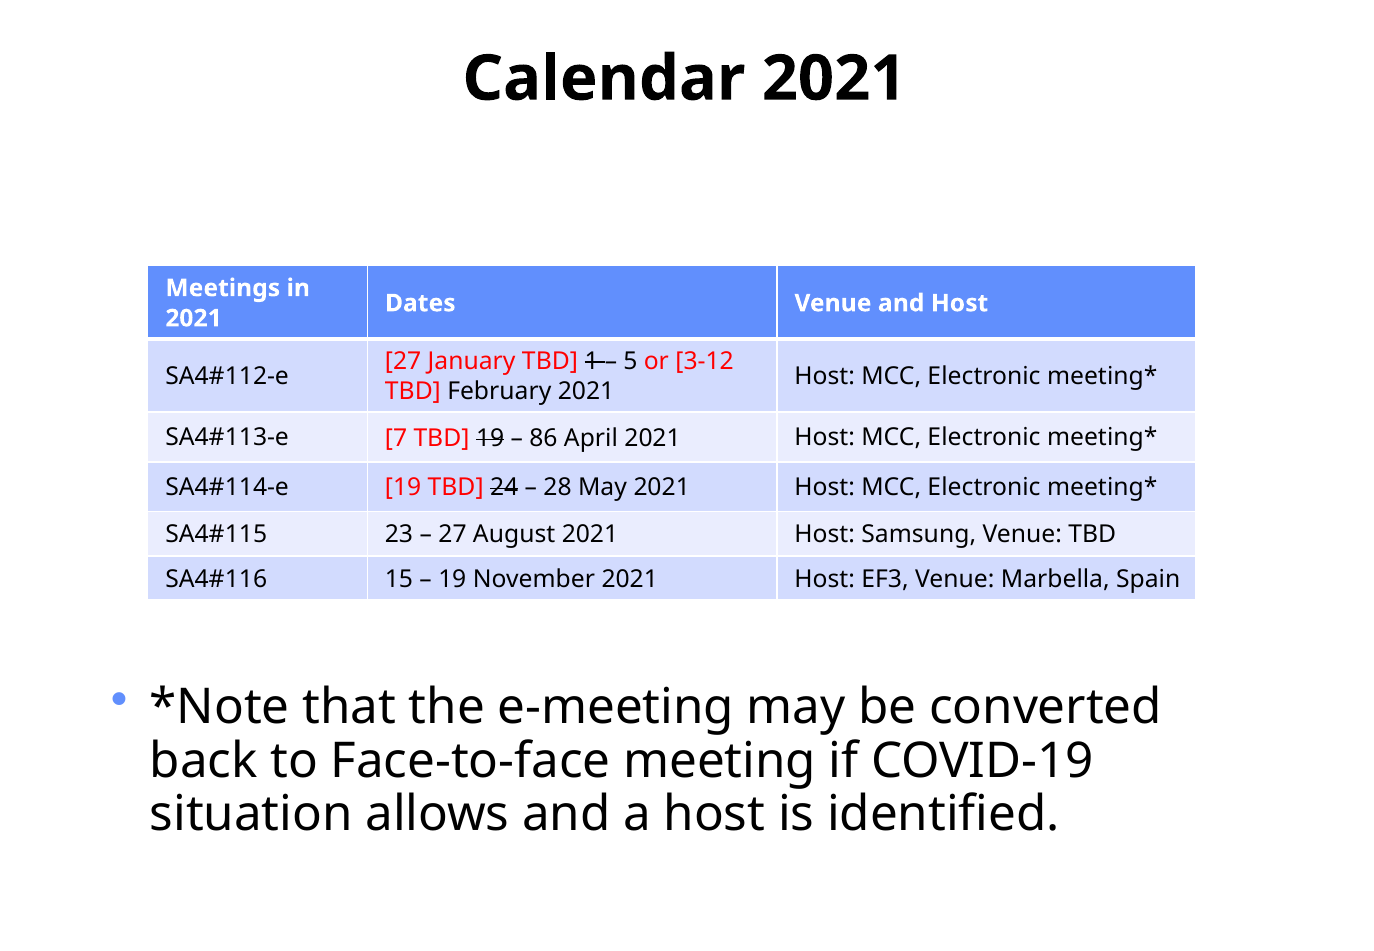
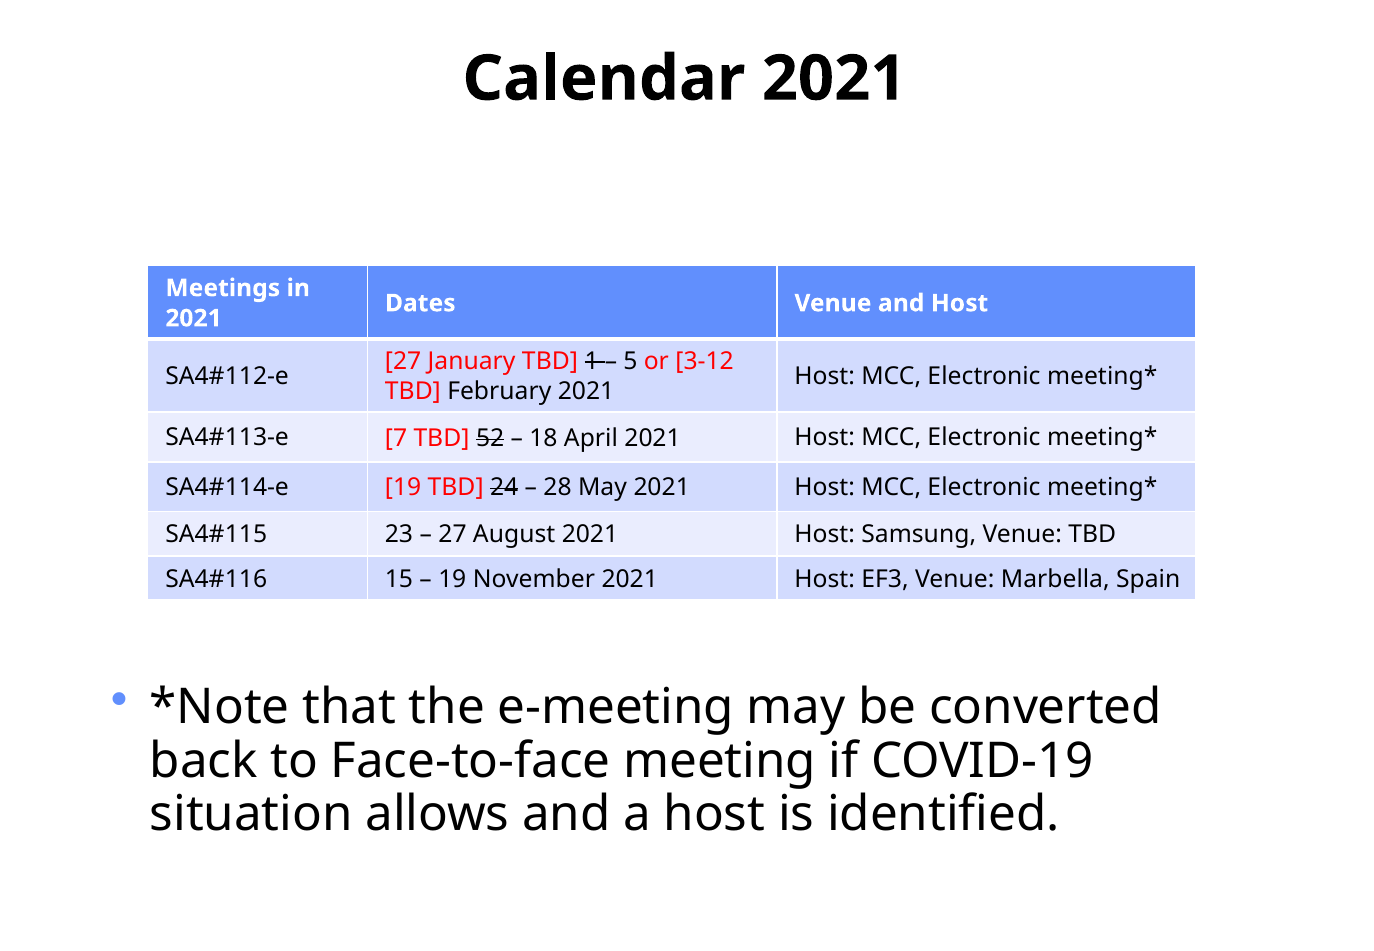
TBD 19: 19 -> 52
86: 86 -> 18
